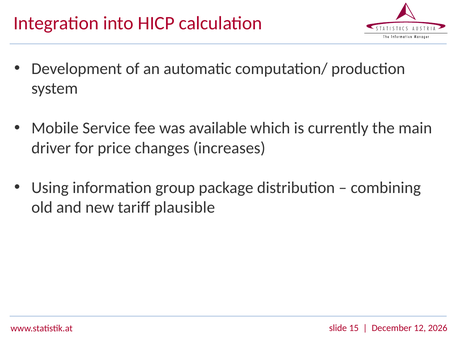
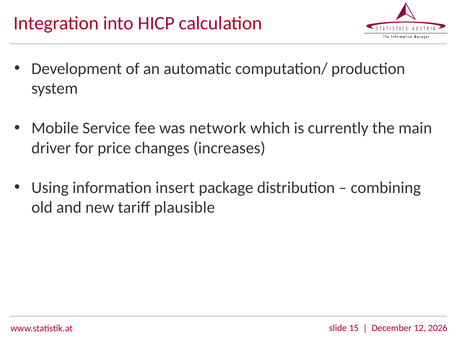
available: available -> network
group: group -> insert
